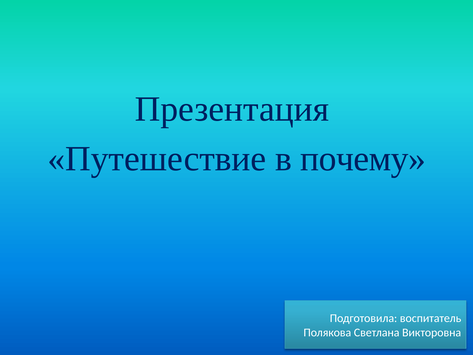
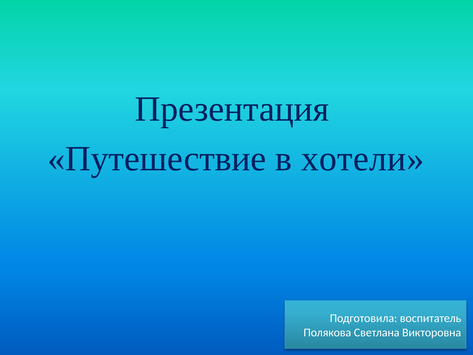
почему: почему -> хотели
